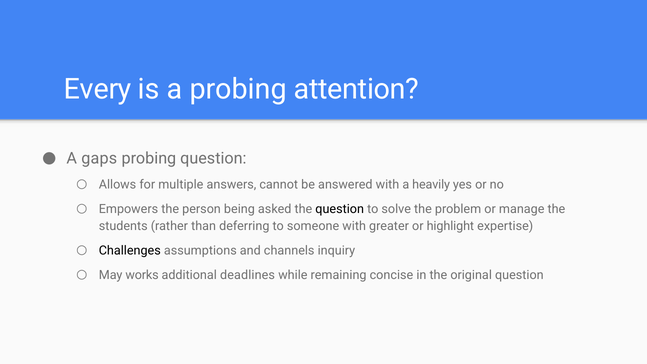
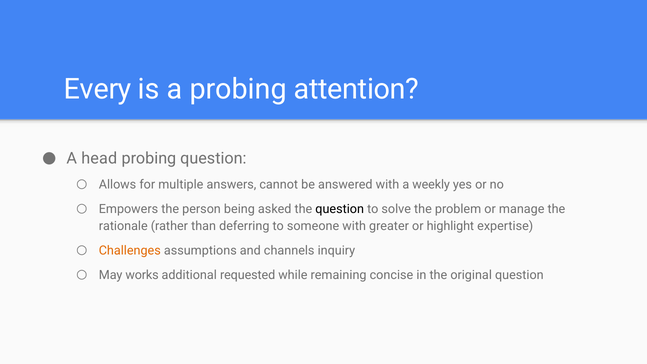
gaps: gaps -> head
heavily: heavily -> weekly
students: students -> rationale
Challenges colour: black -> orange
deadlines: deadlines -> requested
